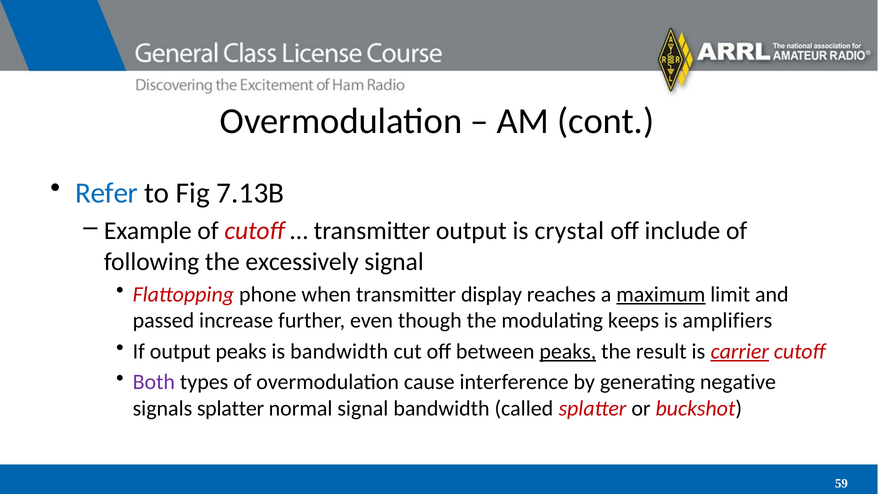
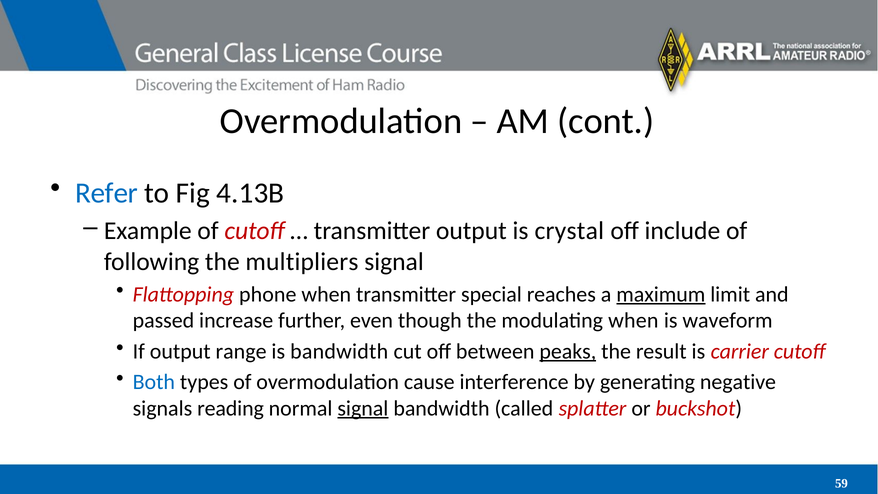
7.13B: 7.13B -> 4.13B
excessively: excessively -> multipliers
display: display -> special
modulating keeps: keeps -> when
amplifiers: amplifiers -> waveform
output peaks: peaks -> range
carrier underline: present -> none
Both colour: purple -> blue
signals splatter: splatter -> reading
signal at (363, 408) underline: none -> present
